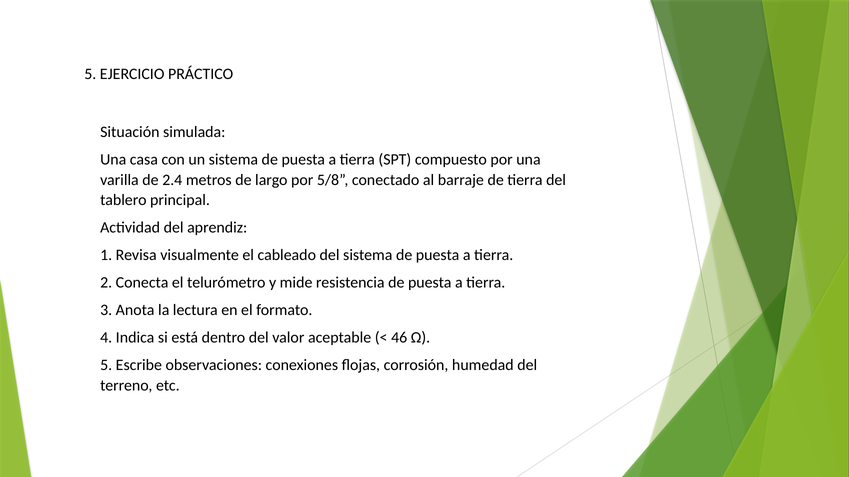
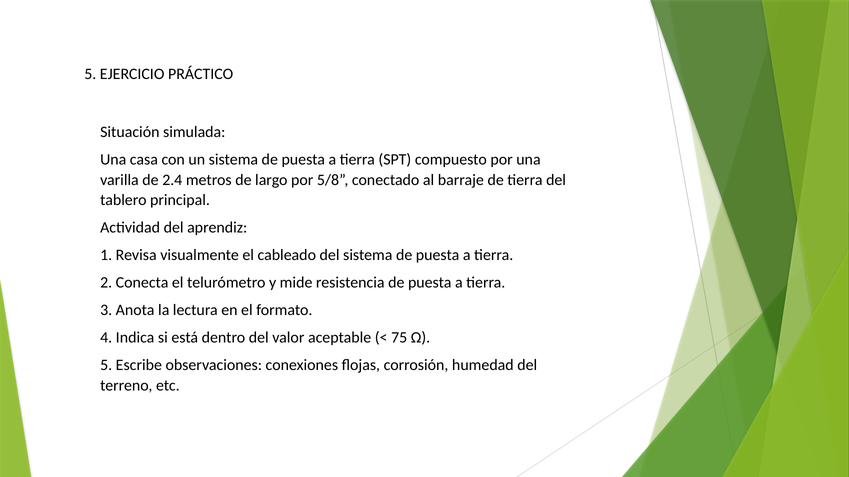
46: 46 -> 75
